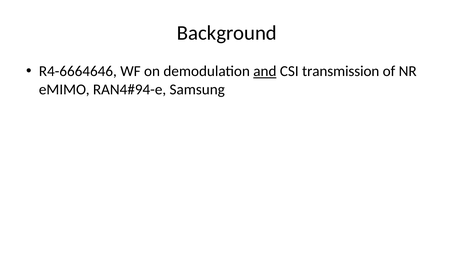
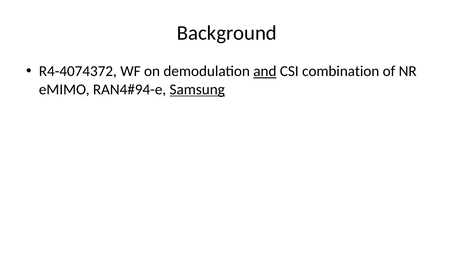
R4-6664646: R4-6664646 -> R4-4074372
transmission: transmission -> combination
Samsung underline: none -> present
